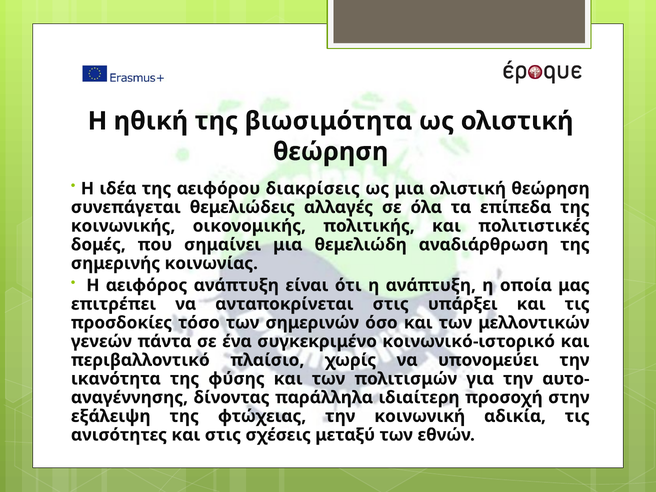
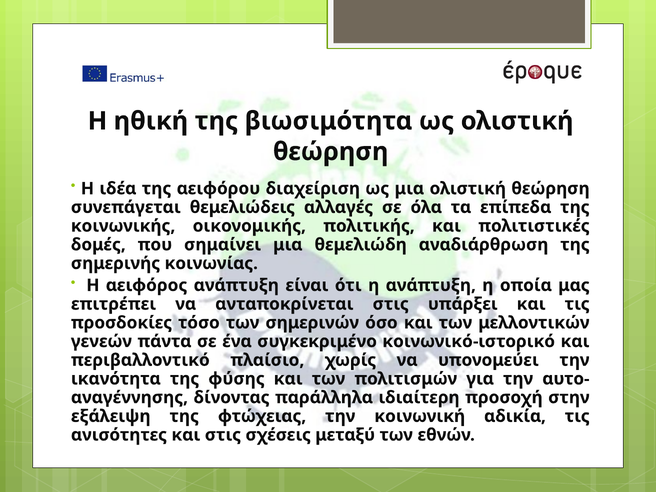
διακρίσεις: διακρίσεις -> διαχείριση
